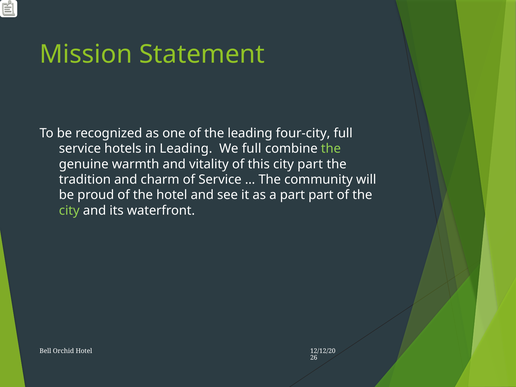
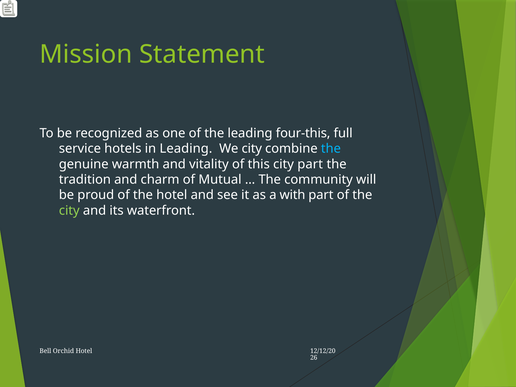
four-city: four-city -> four-this
We full: full -> city
the at (331, 149) colour: light green -> light blue
of Service: Service -> Mutual
a part: part -> with
